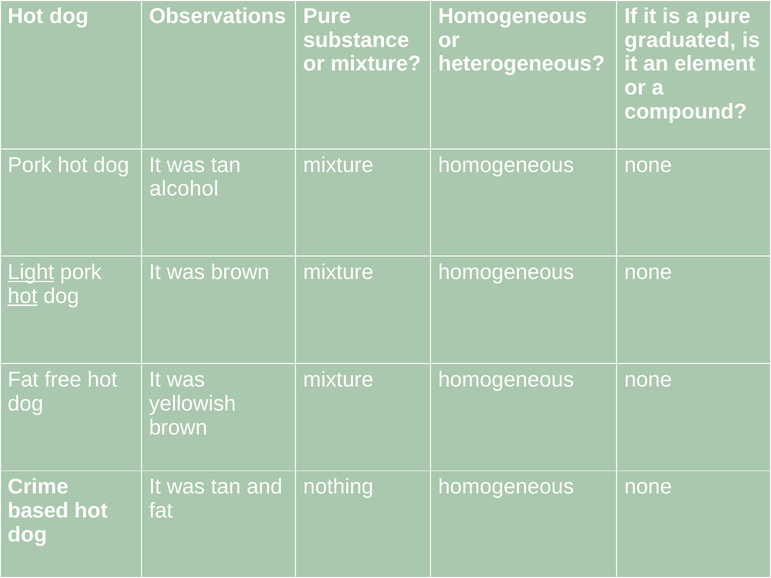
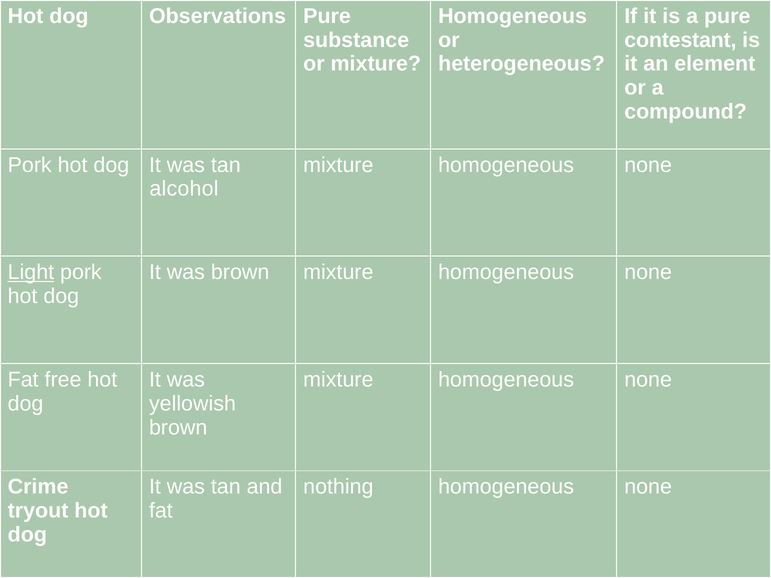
graduated: graduated -> contestant
hot at (23, 296) underline: present -> none
based: based -> tryout
